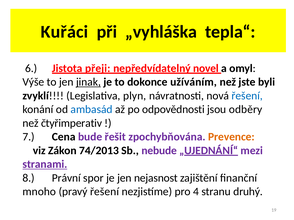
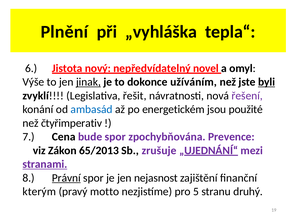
Kuřáci: Kuřáci -> Plnění
přeji: přeji -> nový
byli underline: none -> present
plyn: plyn -> řešit
řešení at (247, 96) colour: blue -> purple
odpovědnosti: odpovědnosti -> energetickém
odběry: odběry -> použité
bude řešit: řešit -> spor
Prevence colour: orange -> purple
74/2013: 74/2013 -> 65/2013
nebude: nebude -> zrušuje
Právní underline: none -> present
mnoho: mnoho -> kterým
pravý řešení: řešení -> motto
4: 4 -> 5
